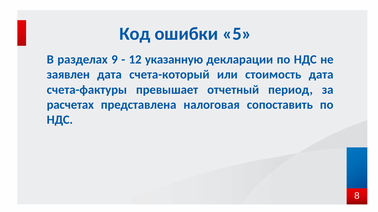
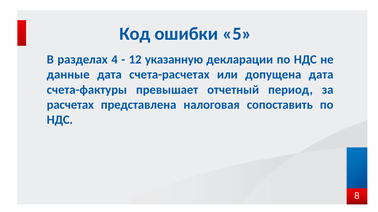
9: 9 -> 4
заявлен: заявлен -> данные
счета-который: счета-который -> счета-расчетах
стоимость: стоимость -> допущена
